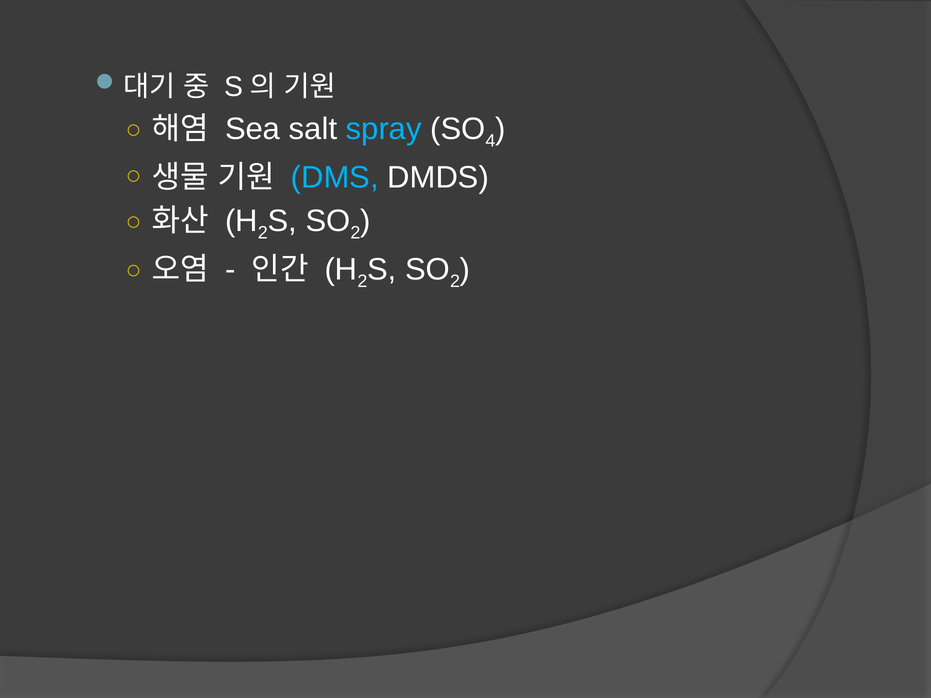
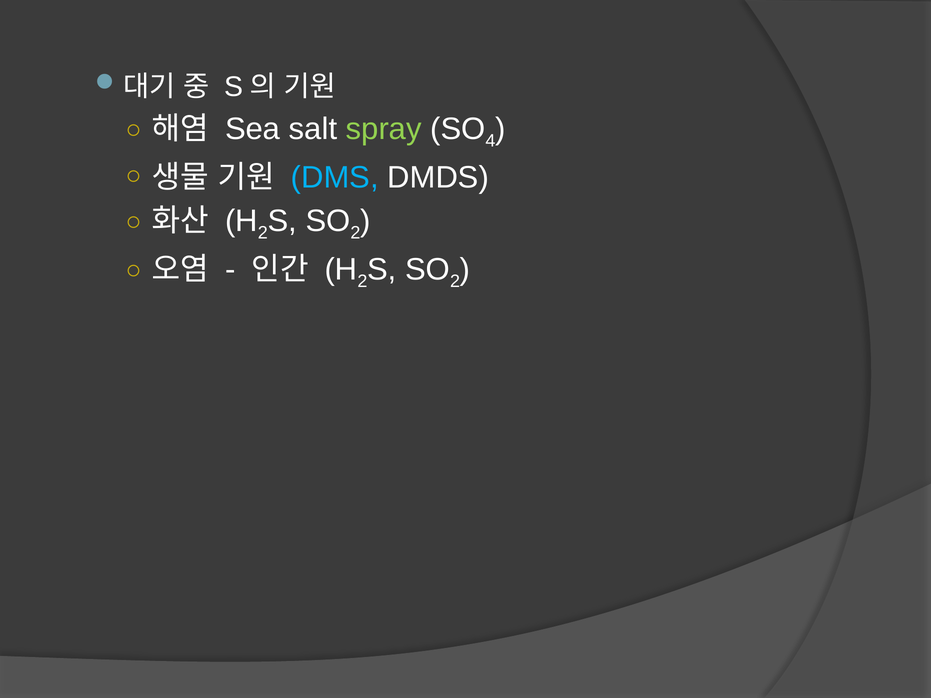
spray colour: light blue -> light green
